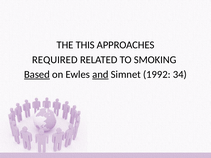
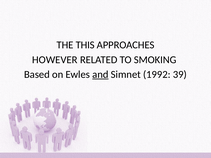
REQUIRED: REQUIRED -> HOWEVER
Based underline: present -> none
34: 34 -> 39
